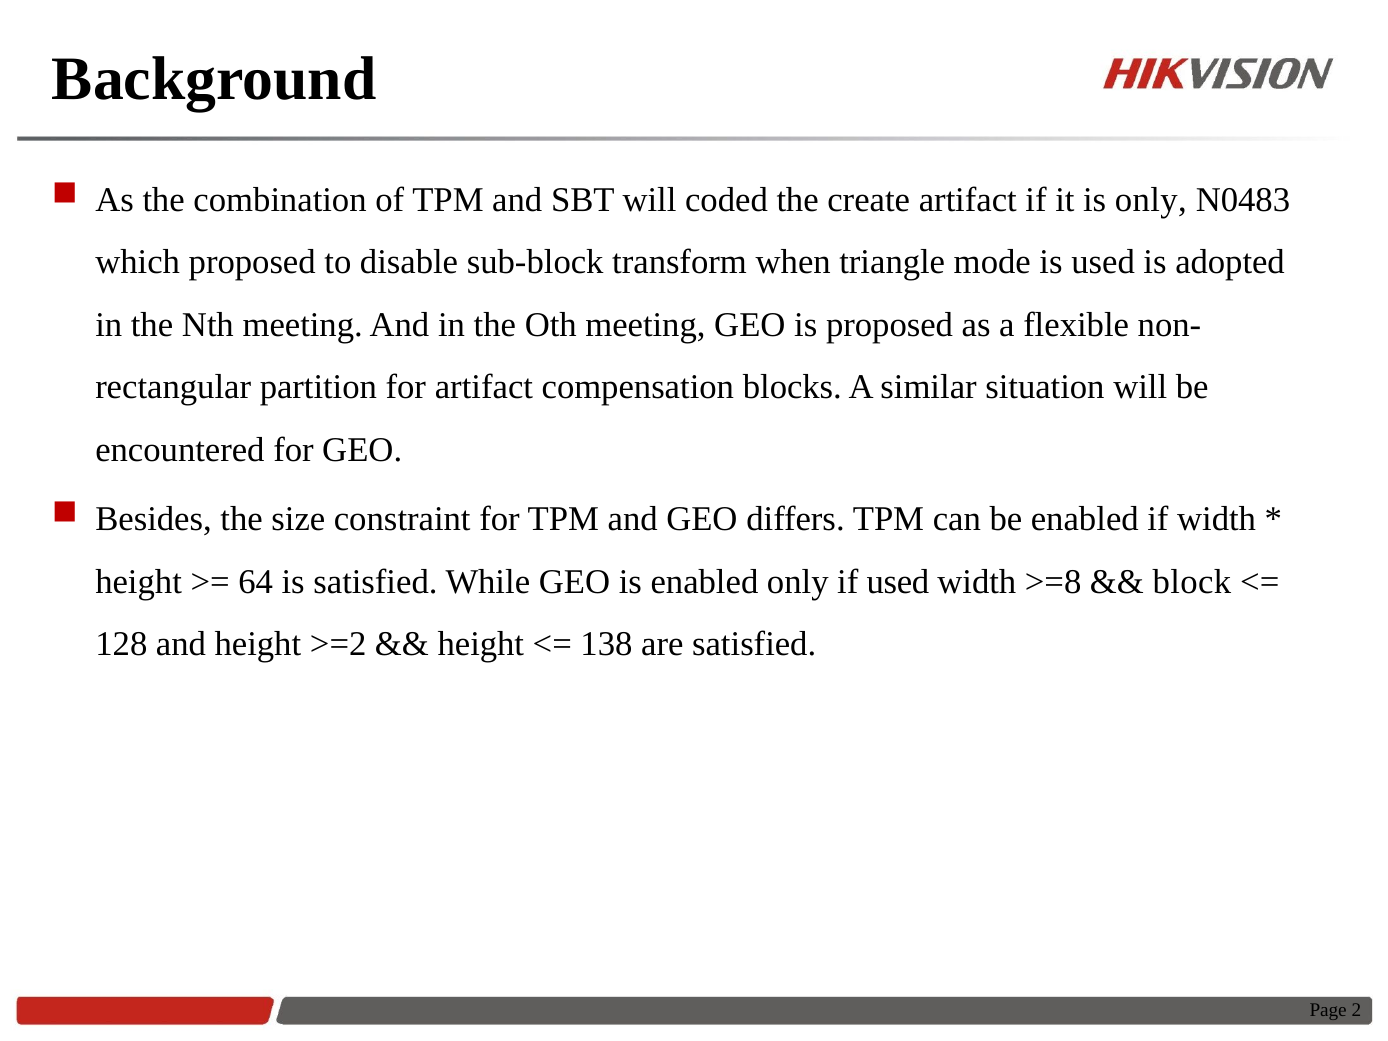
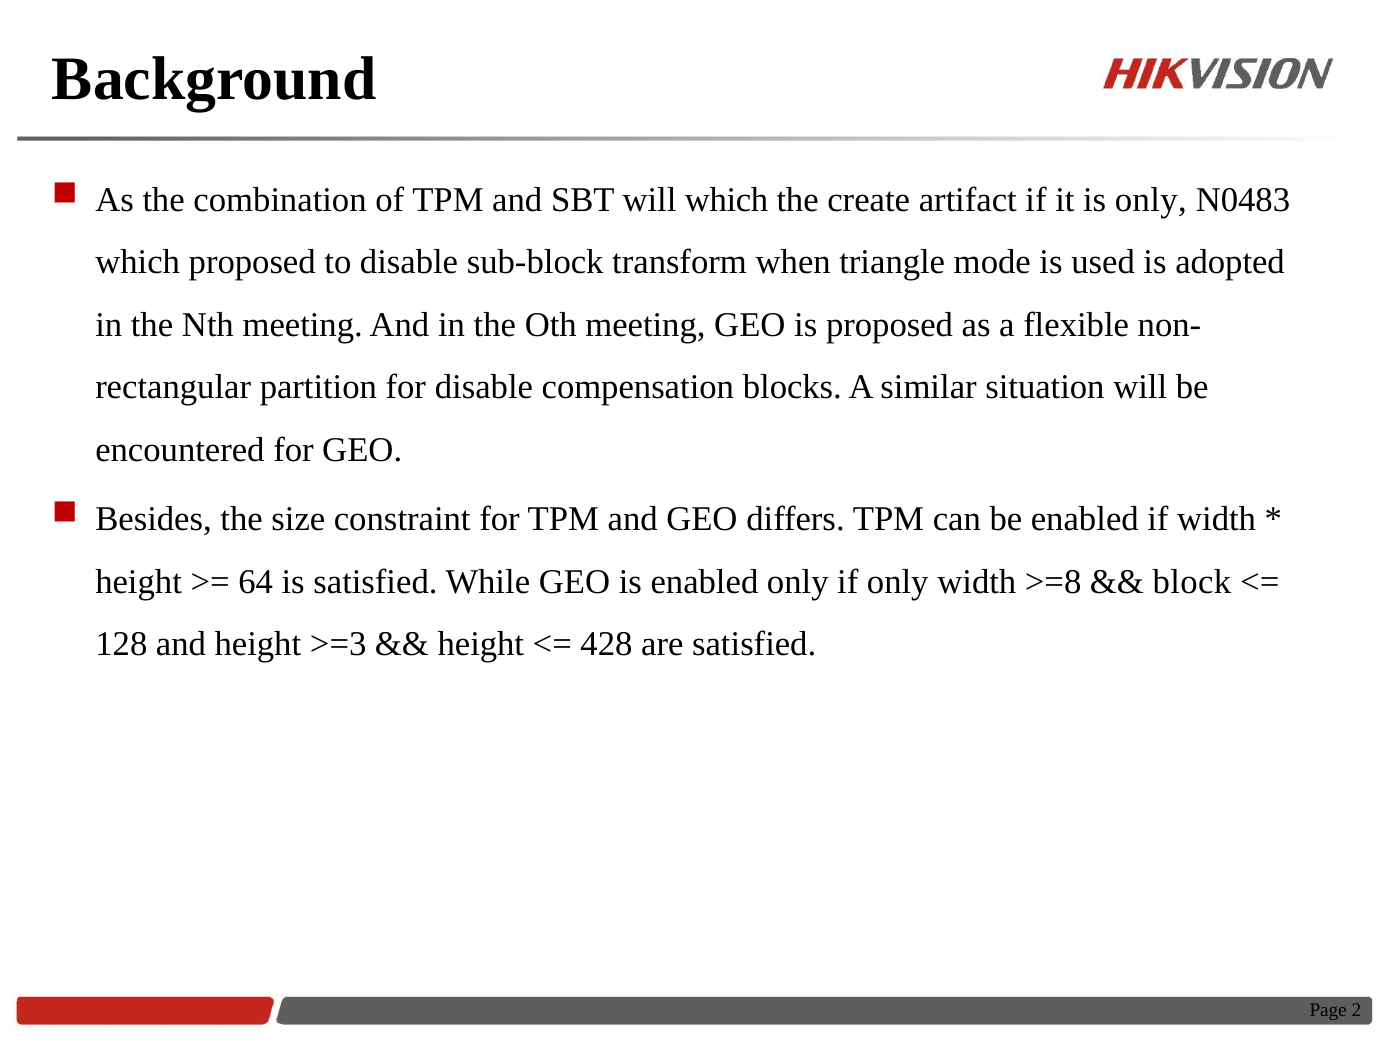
will coded: coded -> which
for artifact: artifact -> disable
if used: used -> only
>=2: >=2 -> >=3
138: 138 -> 428
